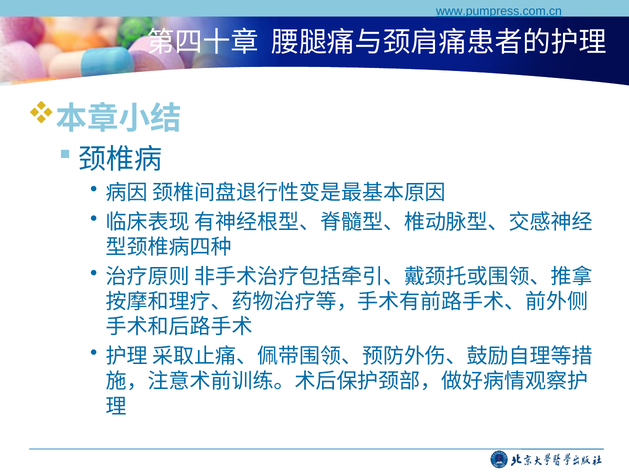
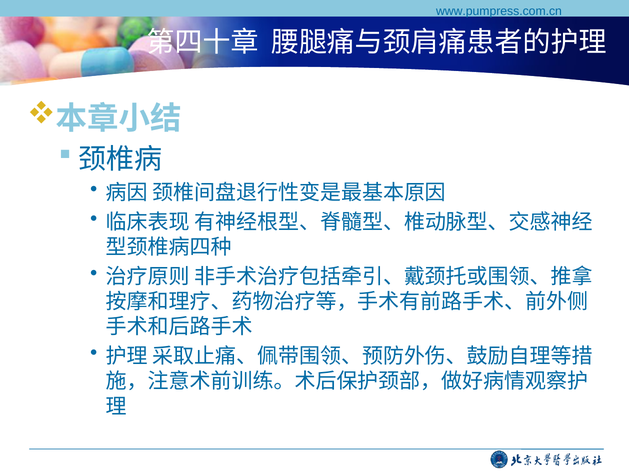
www.pumpress.com.cn underline: present -> none
